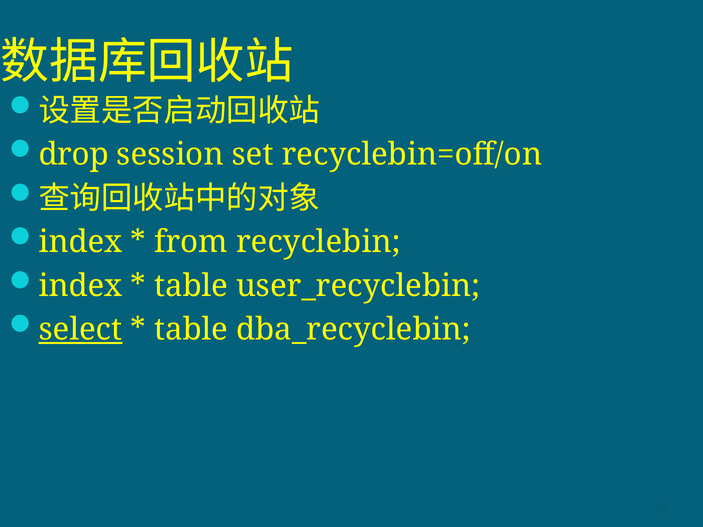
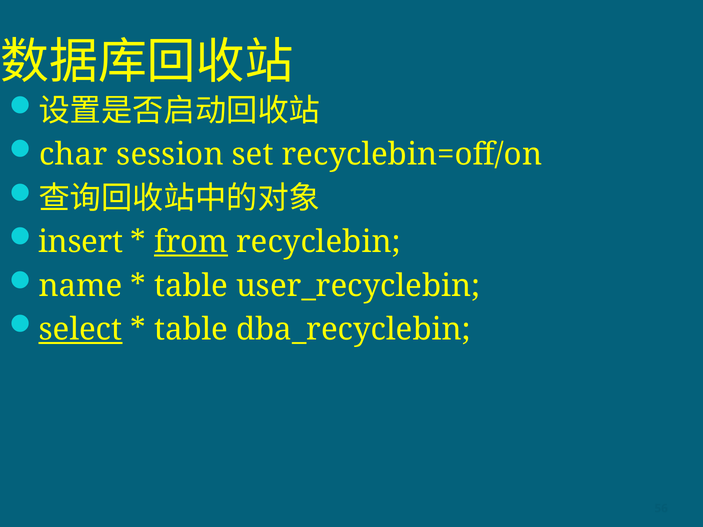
drop: drop -> char
index at (81, 242): index -> insert
from underline: none -> present
index at (81, 286): index -> name
